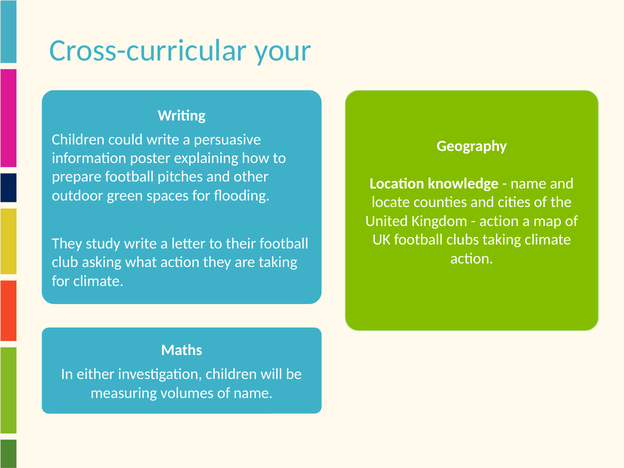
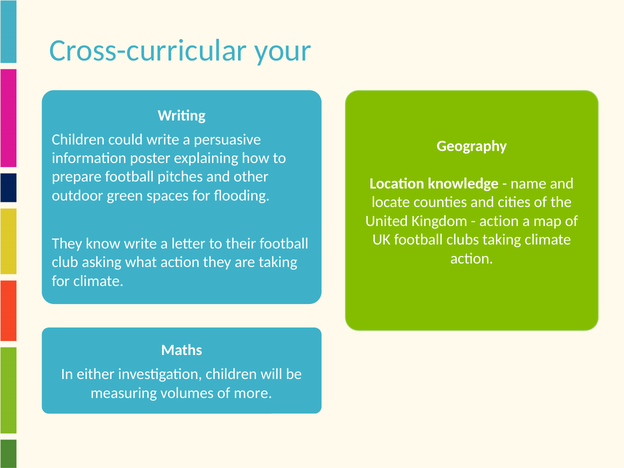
study: study -> know
of name: name -> more
